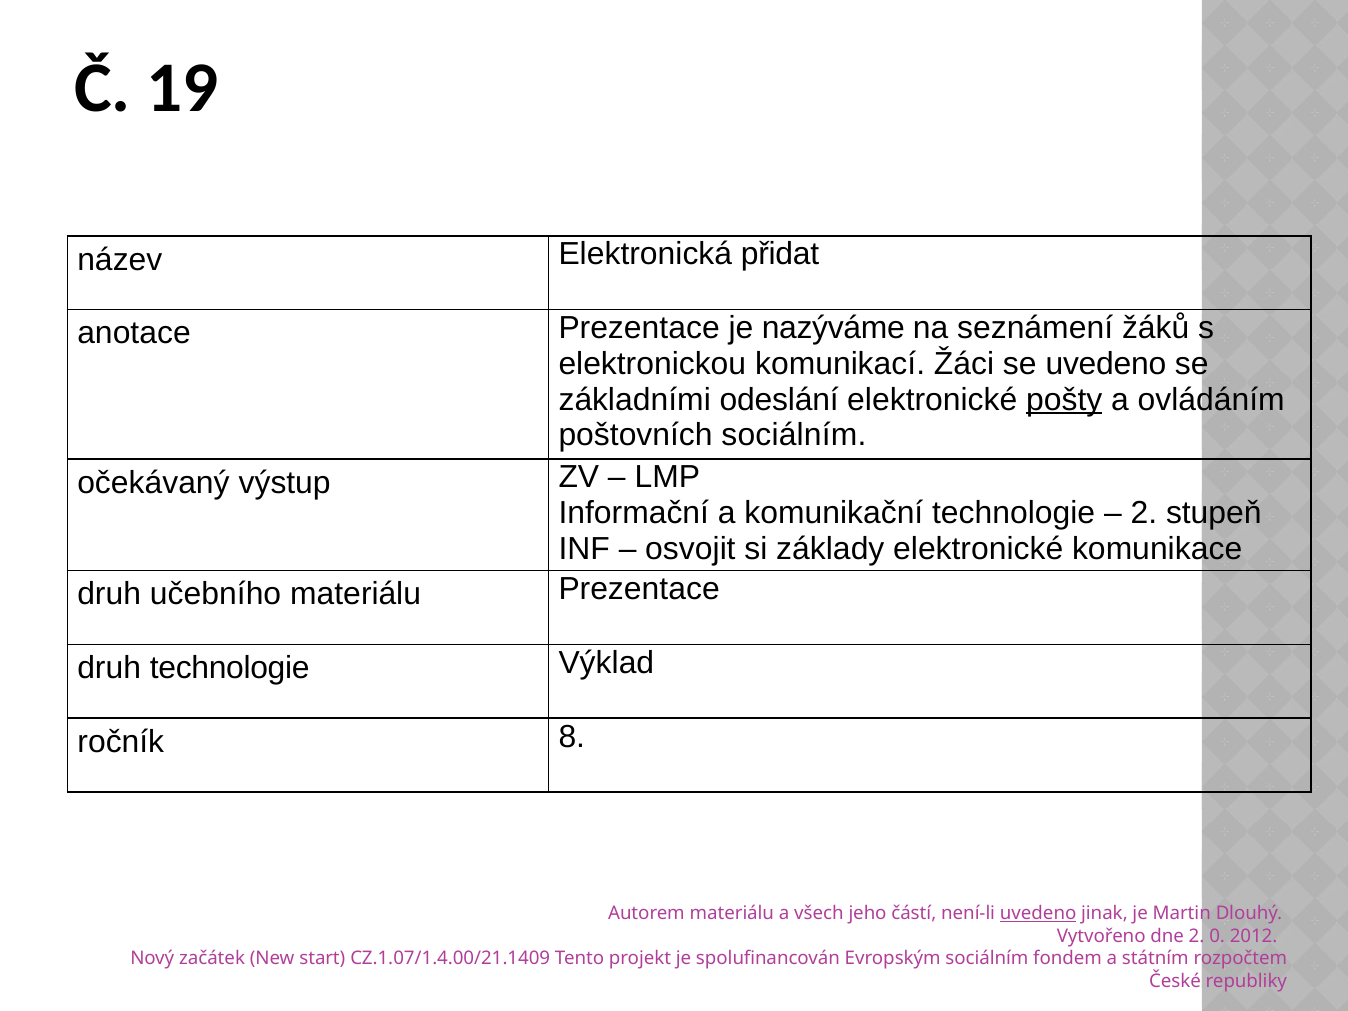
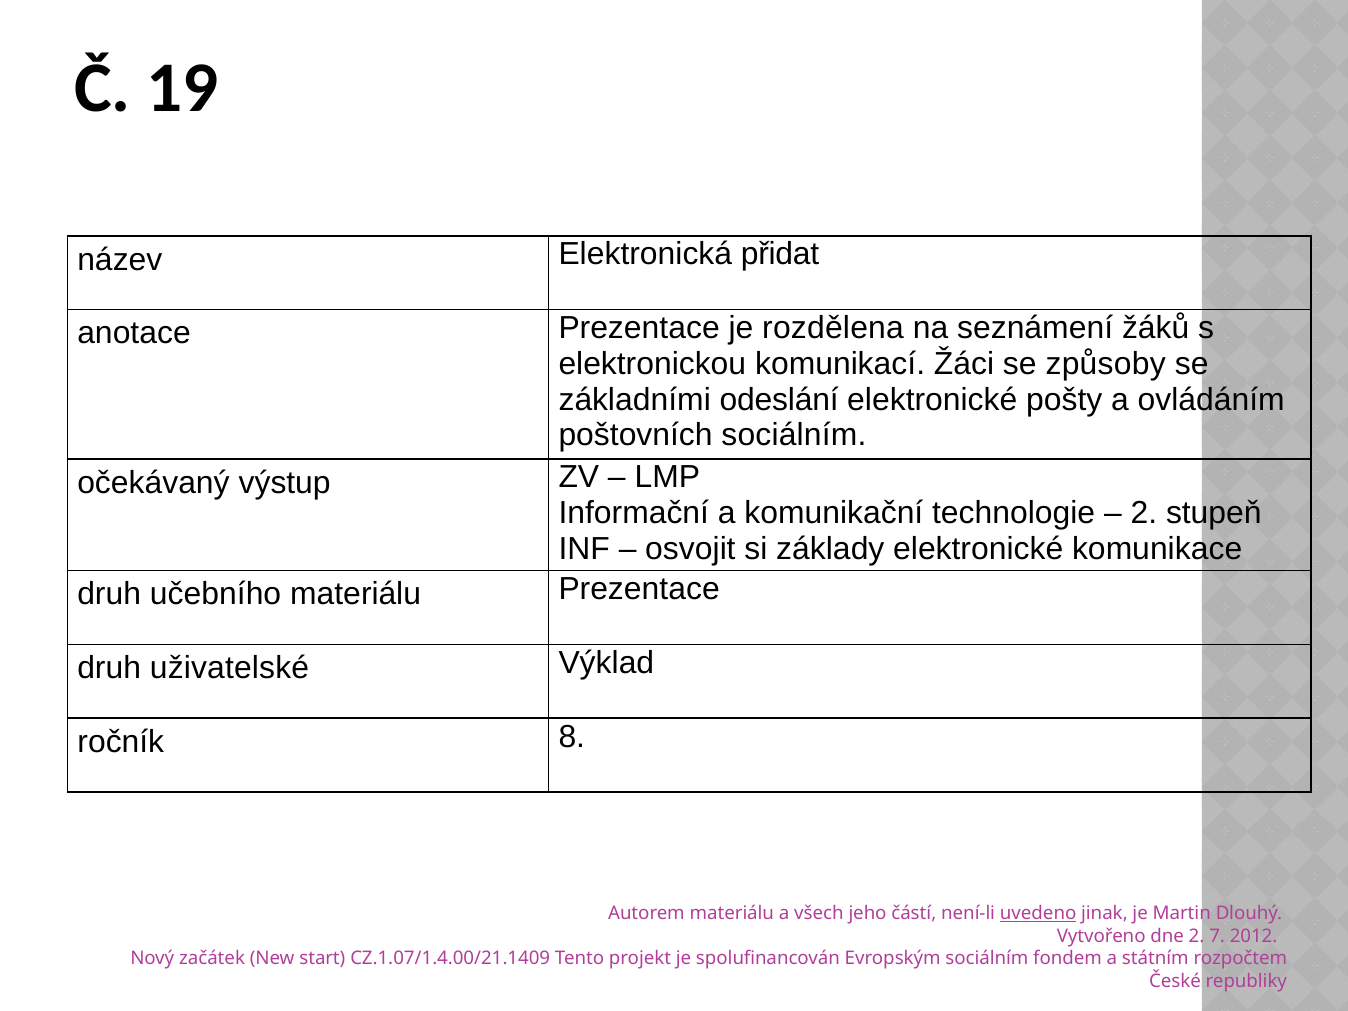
nazýváme: nazýváme -> rozdělena
se uvedeno: uvedeno -> způsoby
pošty underline: present -> none
druh technologie: technologie -> uživatelské
0: 0 -> 7
